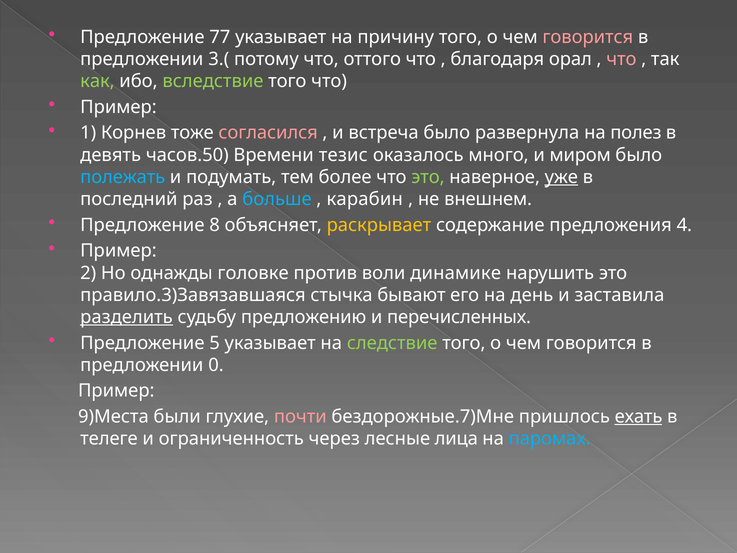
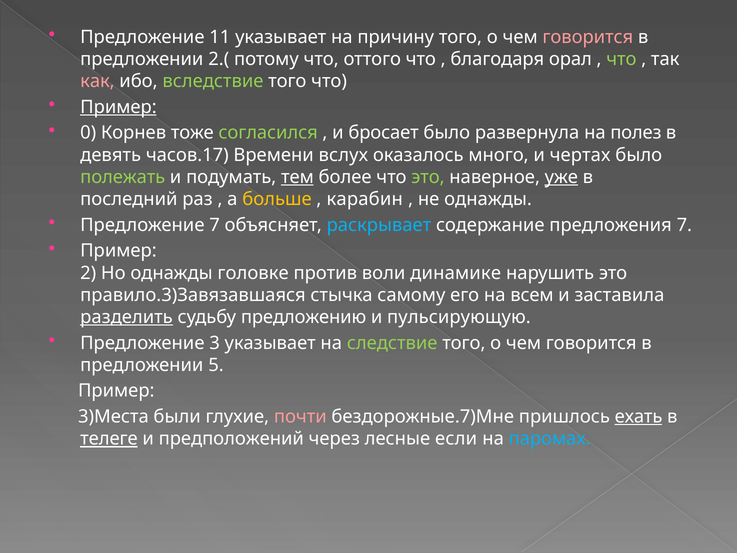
77: 77 -> 11
3.(: 3.( -> 2.(
что at (621, 59) colour: pink -> light green
как colour: light green -> pink
Пример at (118, 107) underline: none -> present
1: 1 -> 0
согласился colour: pink -> light green
встреча: встреча -> бросает
часов.50: часов.50 -> часов.17
тезис: тезис -> вслух
миром: миром -> чертах
полежать colour: light blue -> light green
тем underline: none -> present
больше colour: light blue -> yellow
не внешнем: внешнем -> однажды
Предложение 8: 8 -> 7
раскрывает colour: yellow -> light blue
предложения 4: 4 -> 7
бывают: бывают -> самому
день: день -> всем
перечисленных: перечисленных -> пульсирующую
5: 5 -> 3
0: 0 -> 5
9)Места: 9)Места -> 3)Места
телеге underline: none -> present
ограниченность: ограниченность -> предположений
лица: лица -> если
